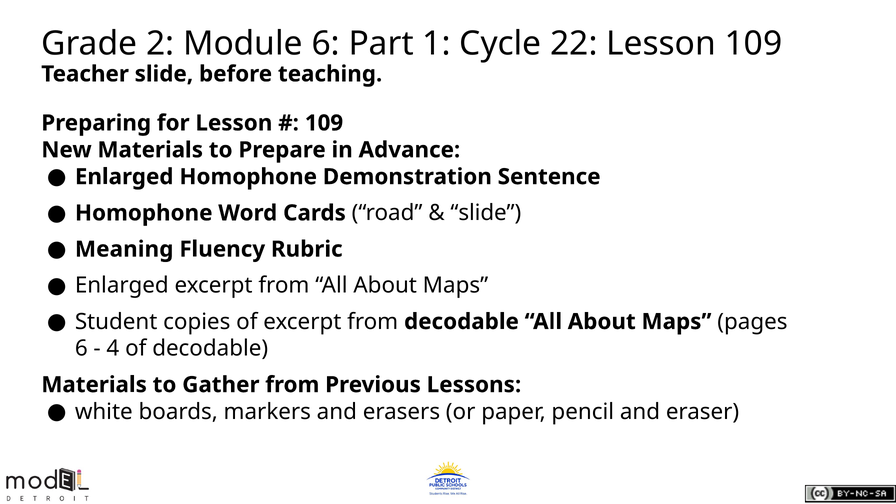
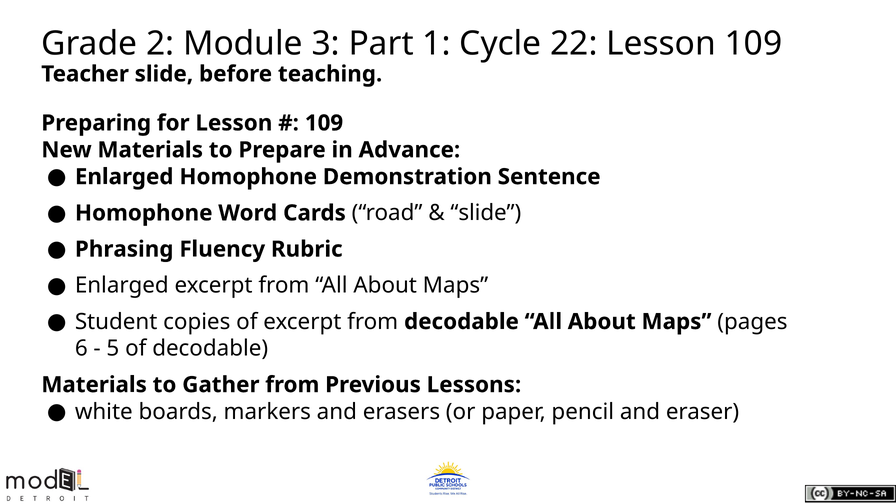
Module 6: 6 -> 3
Meaning: Meaning -> Phrasing
4: 4 -> 5
